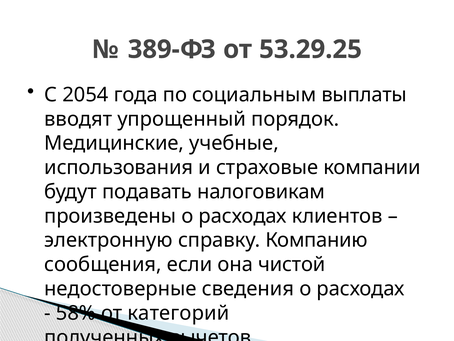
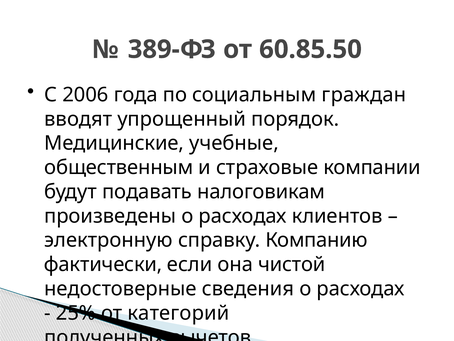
53.29.25: 53.29.25 -> 60.85.50
2054: 2054 -> 2006
выплаты: выплаты -> граждан
использования: использования -> общественным
сообщения: сообщения -> фактически
58%: 58% -> 25%
